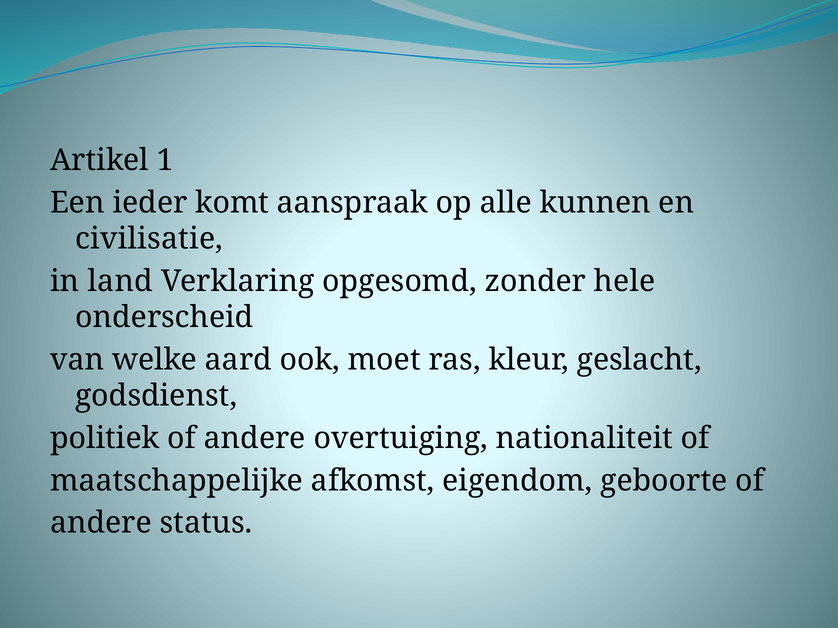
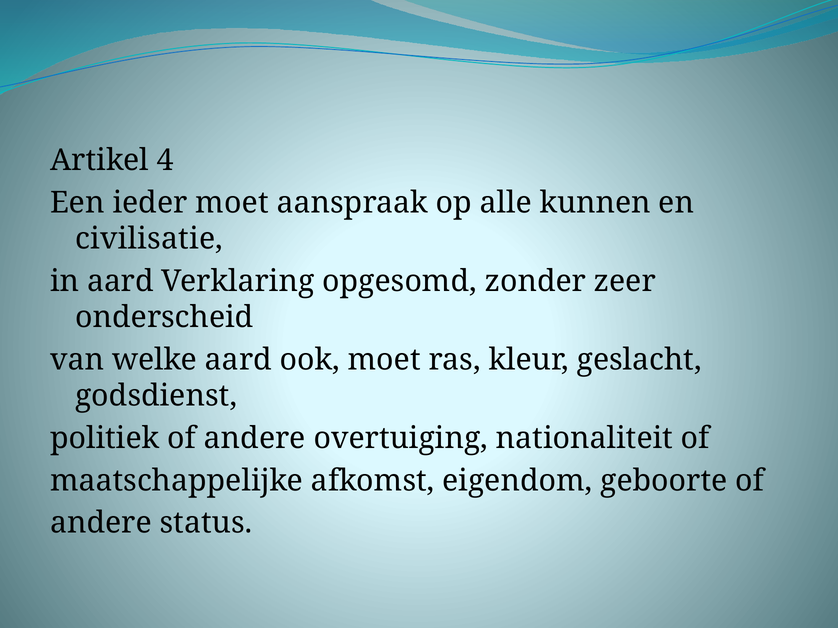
1: 1 -> 4
ieder komt: komt -> moet
in land: land -> aard
hele: hele -> zeer
